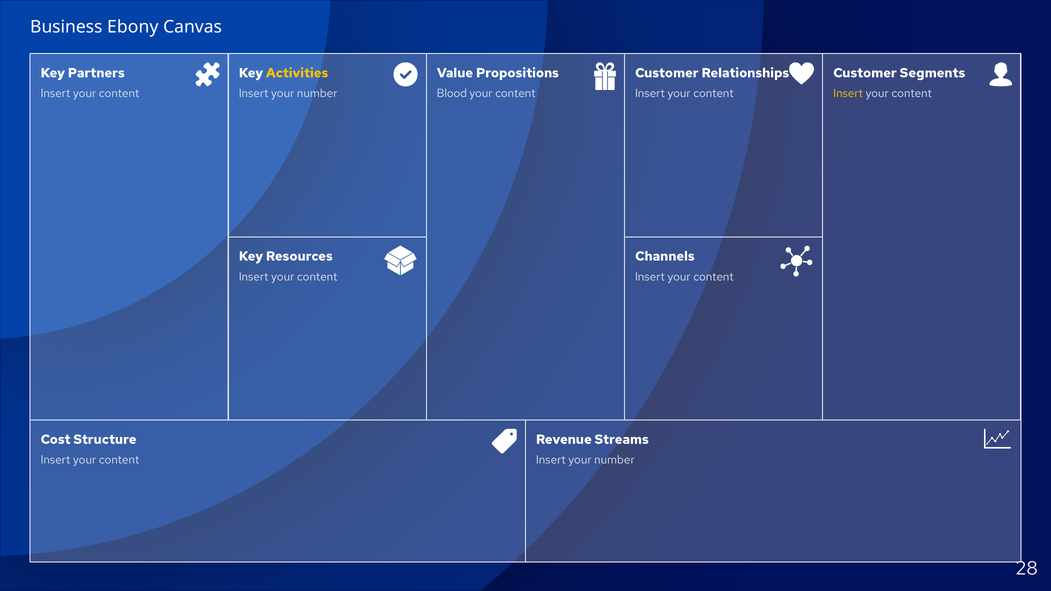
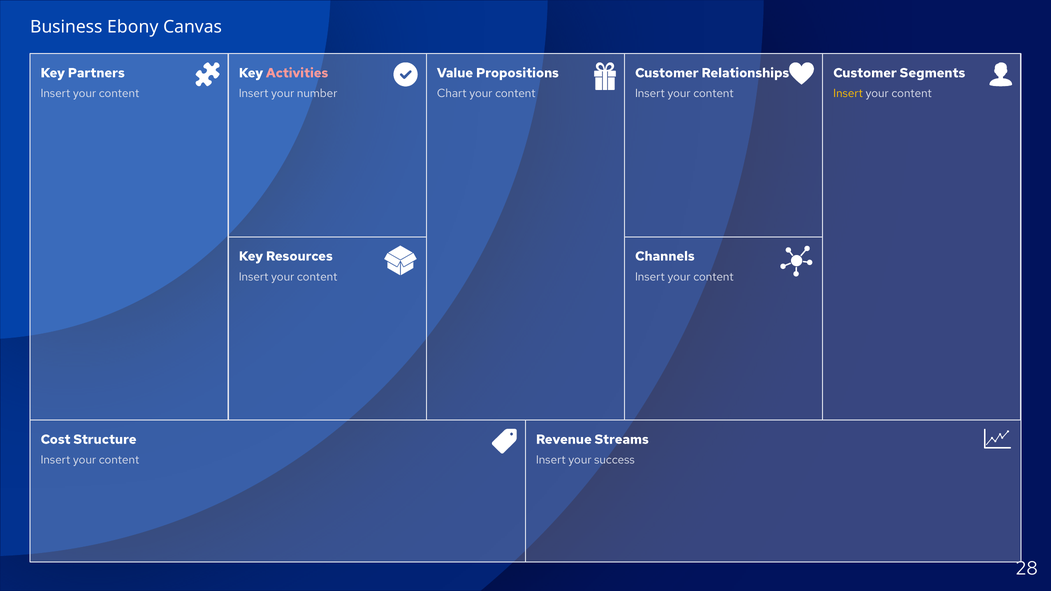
Activities colour: yellow -> pink
Blood: Blood -> Chart
number at (614, 460): number -> success
